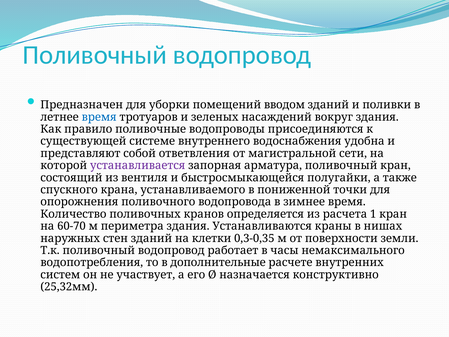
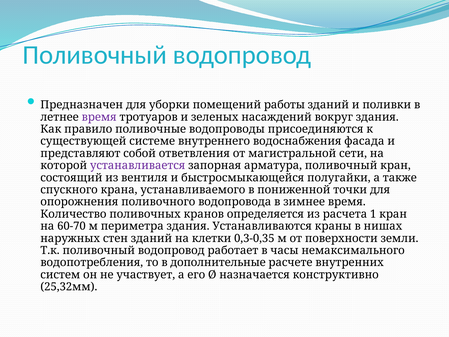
вводом: вводом -> работы
время at (99, 117) colour: blue -> purple
удобна: удобна -> фасада
